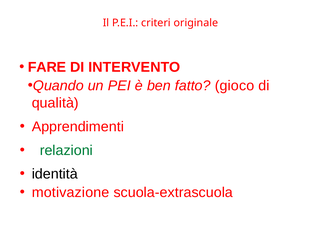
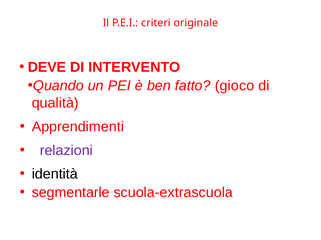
FARE: FARE -> DEVE
relazioni colour: green -> purple
motivazione: motivazione -> segmentarle
